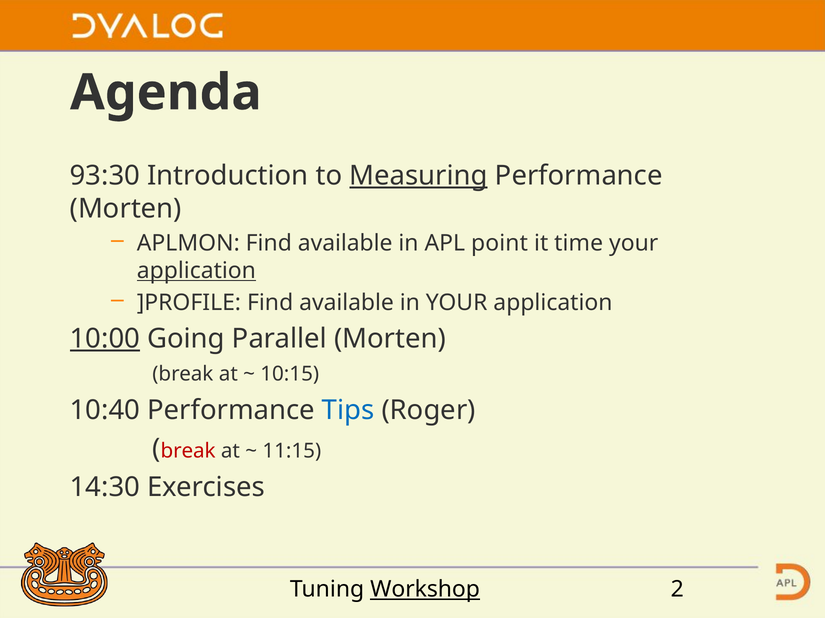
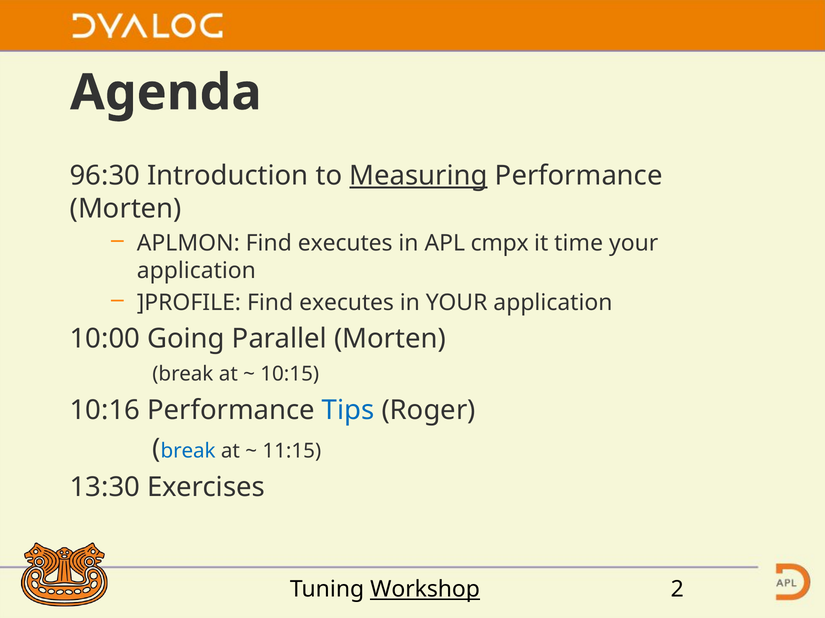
93:30: 93:30 -> 96:30
APLMON Find available: available -> executes
point: point -> cmpx
application at (196, 271) underline: present -> none
]PROFILE Find available: available -> executes
10:00 underline: present -> none
10:40: 10:40 -> 10:16
break at (188, 451) colour: red -> blue
14:30: 14:30 -> 13:30
